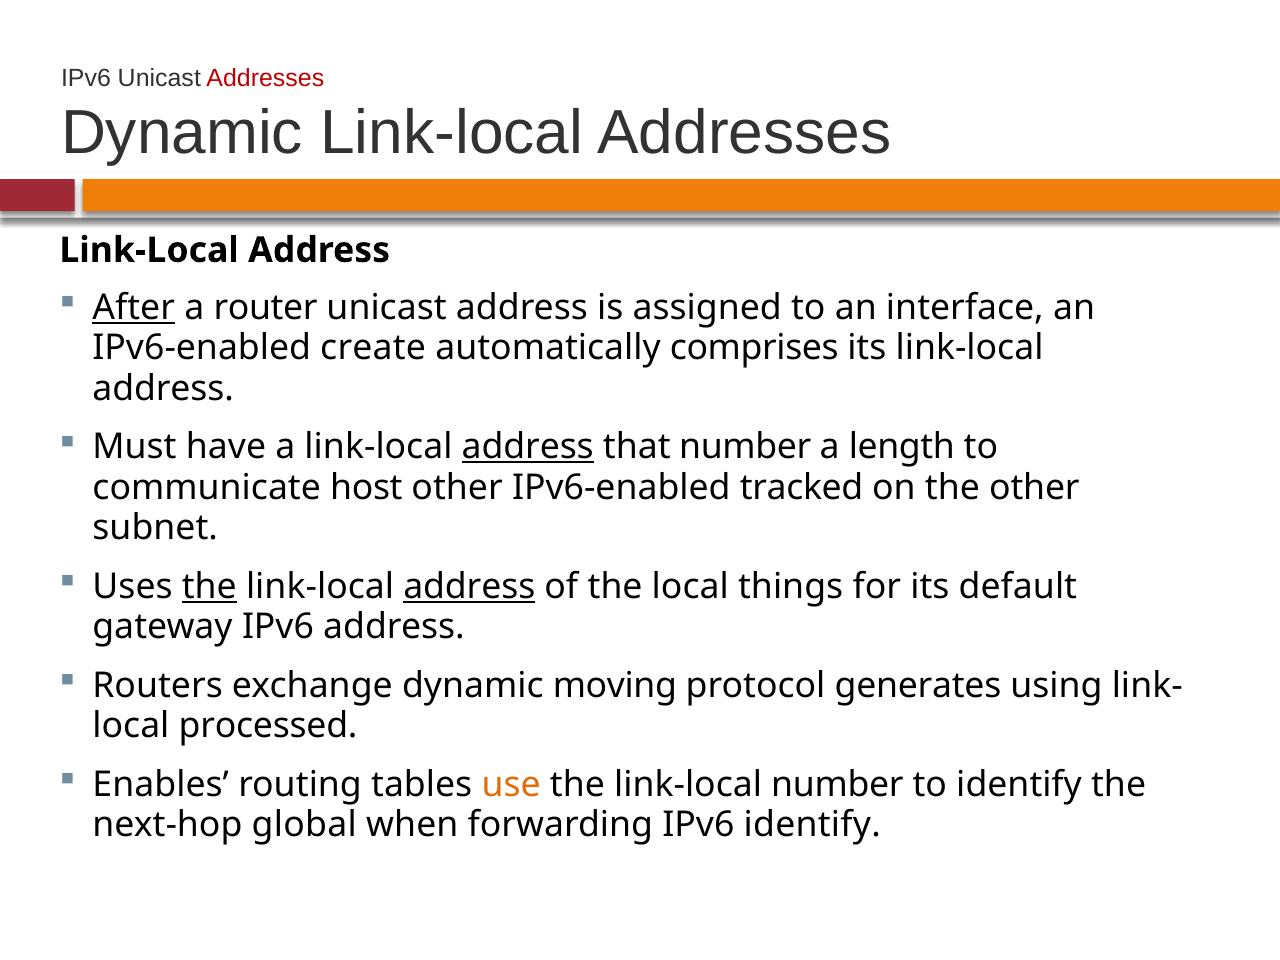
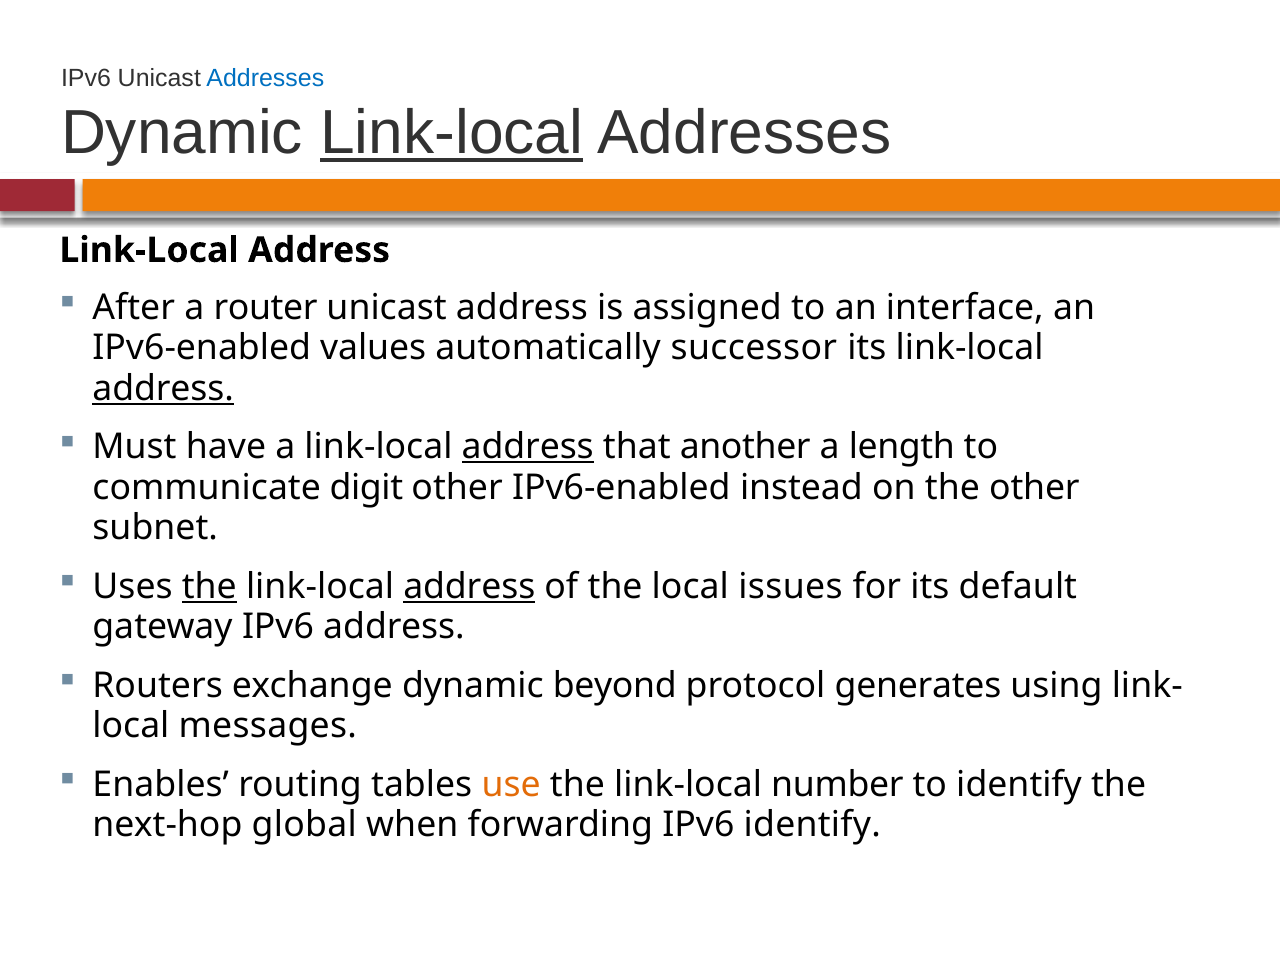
Addresses at (265, 78) colour: red -> blue
Link-local at (452, 133) underline: none -> present
After underline: present -> none
create: create -> values
comprises: comprises -> successor
address at (163, 389) underline: none -> present
that number: number -> another
host: host -> digit
tracked: tracked -> instead
things: things -> issues
moving: moving -> beyond
processed: processed -> messages
